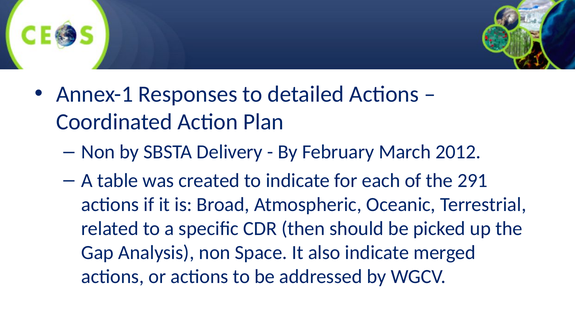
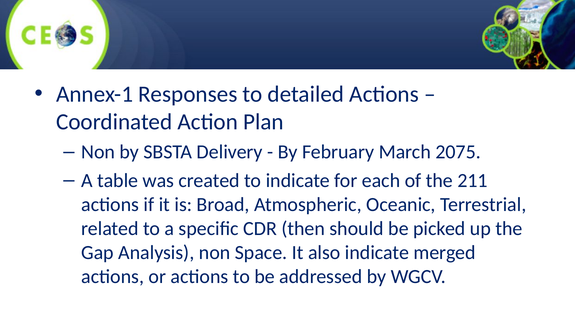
2012: 2012 -> 2075
291: 291 -> 211
